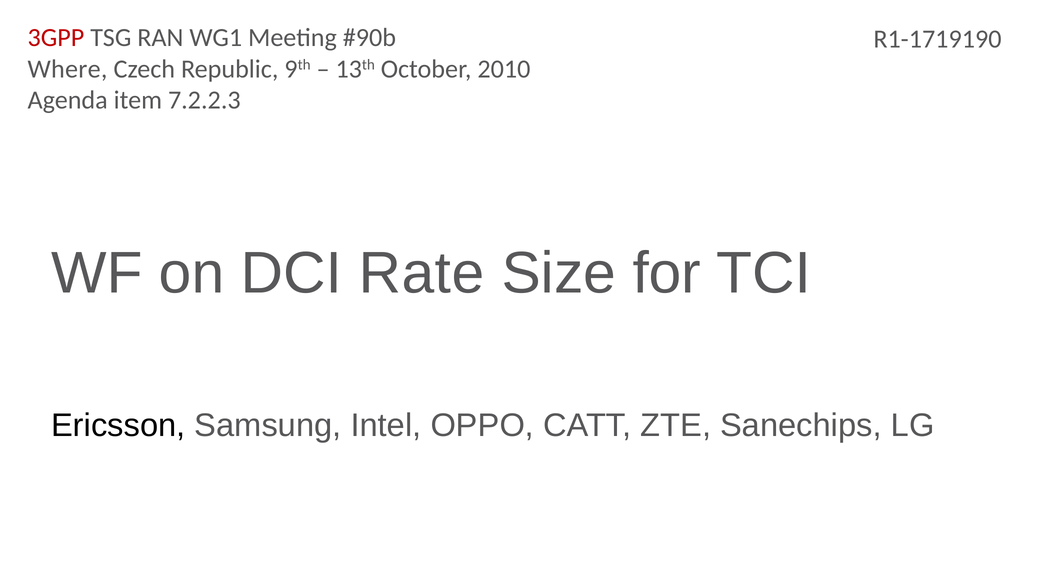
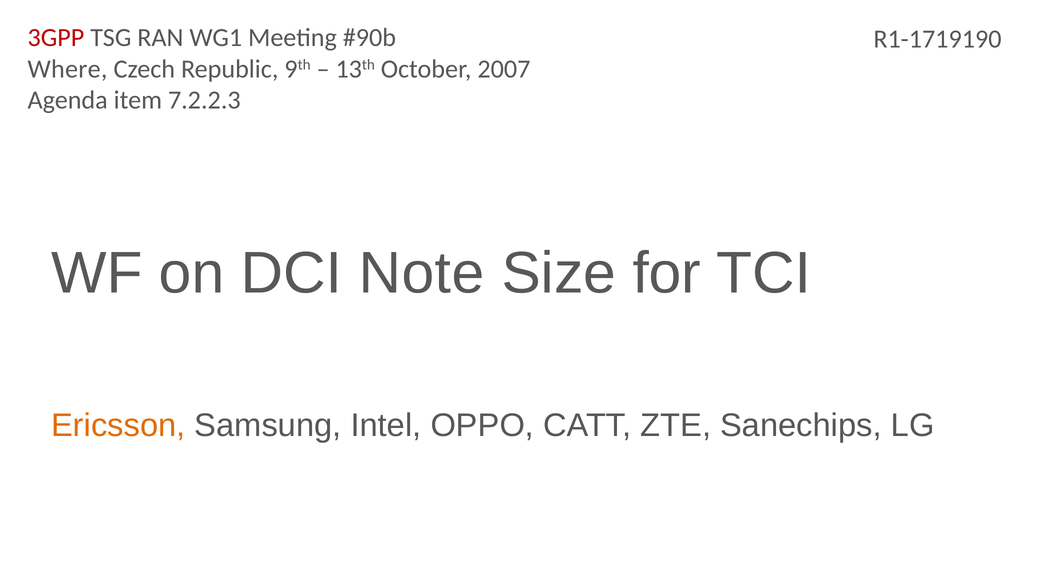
2010: 2010 -> 2007
Rate: Rate -> Note
Ericsson colour: black -> orange
